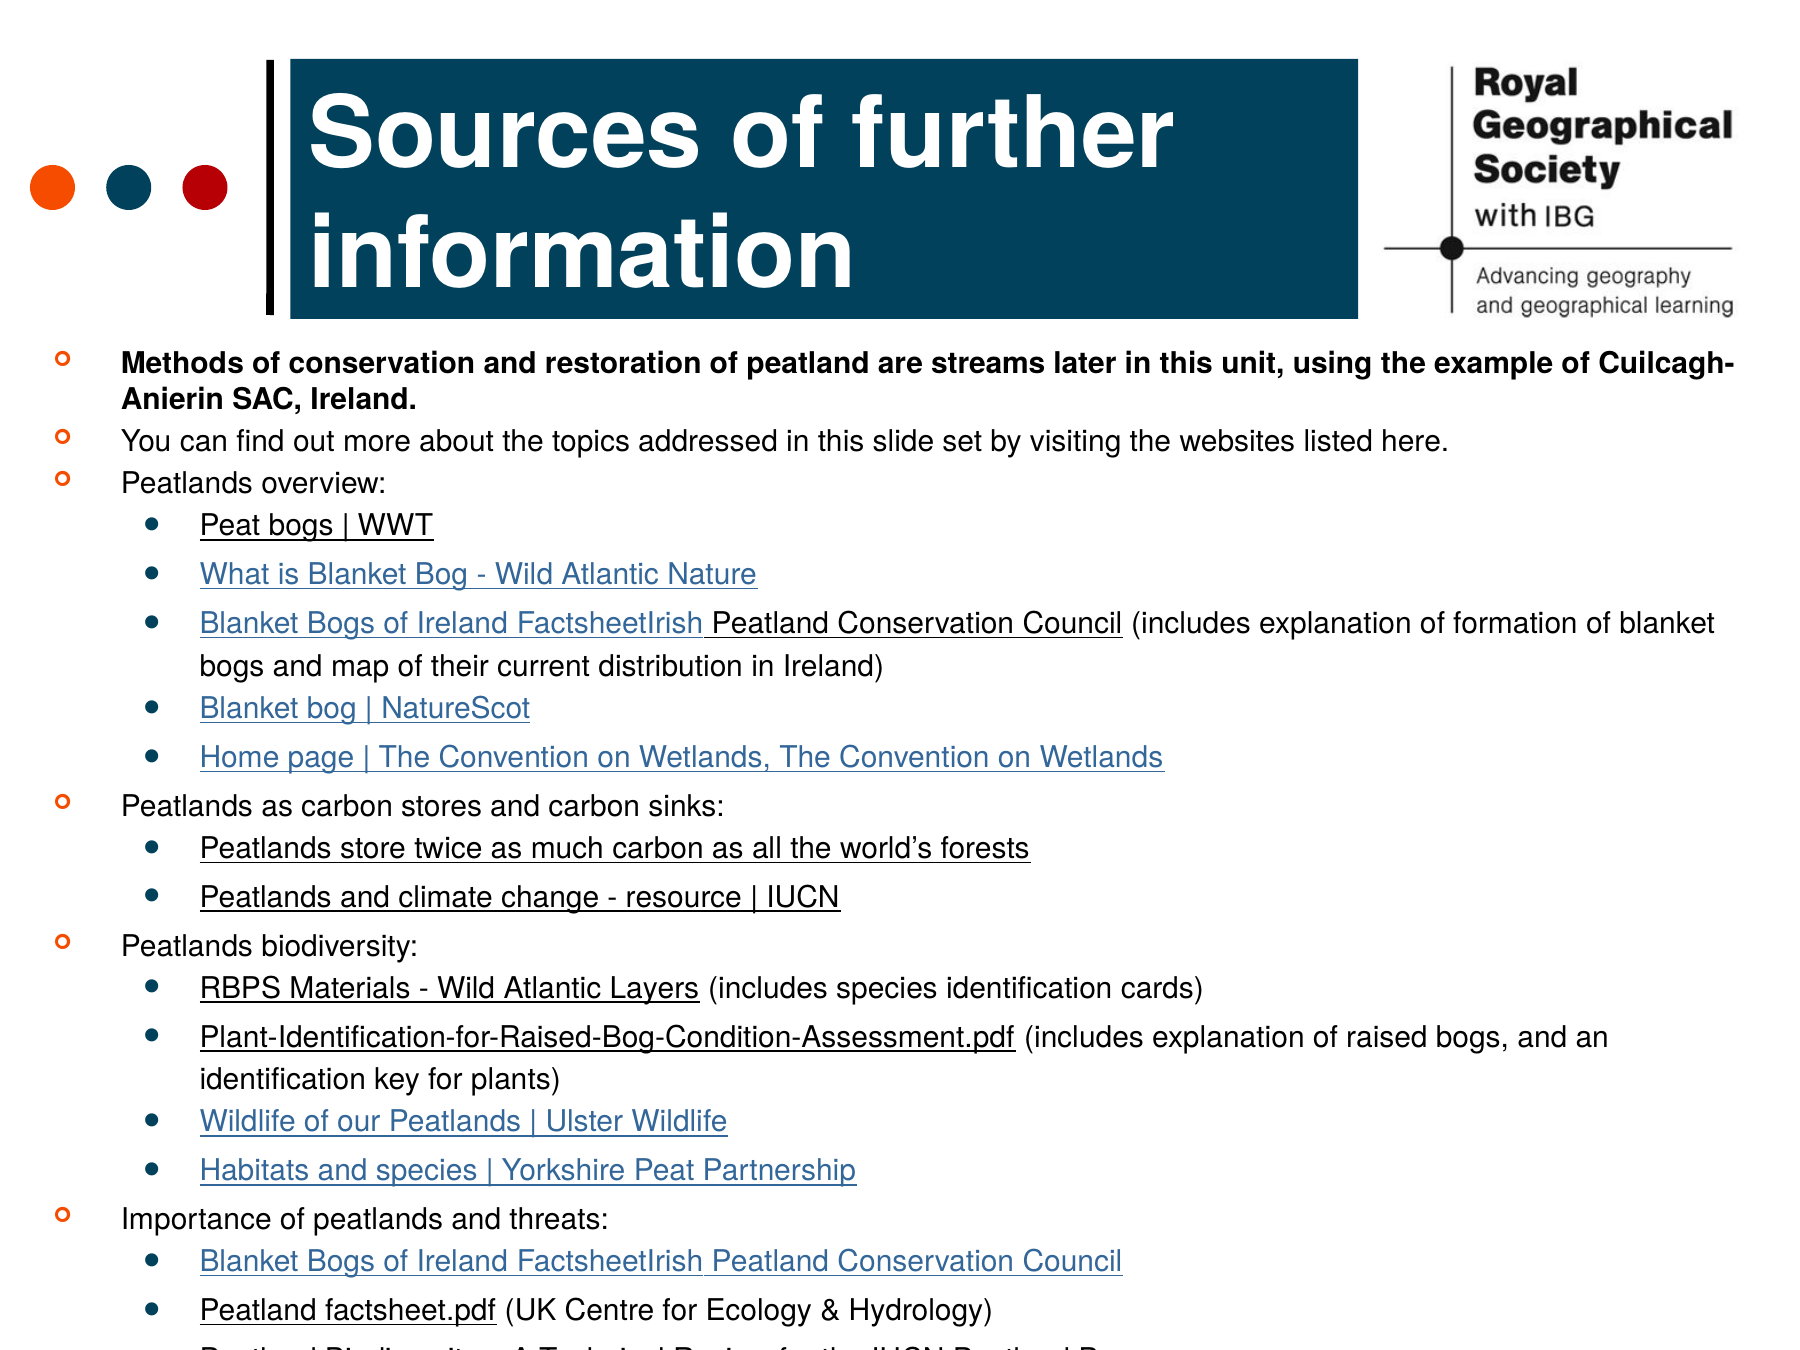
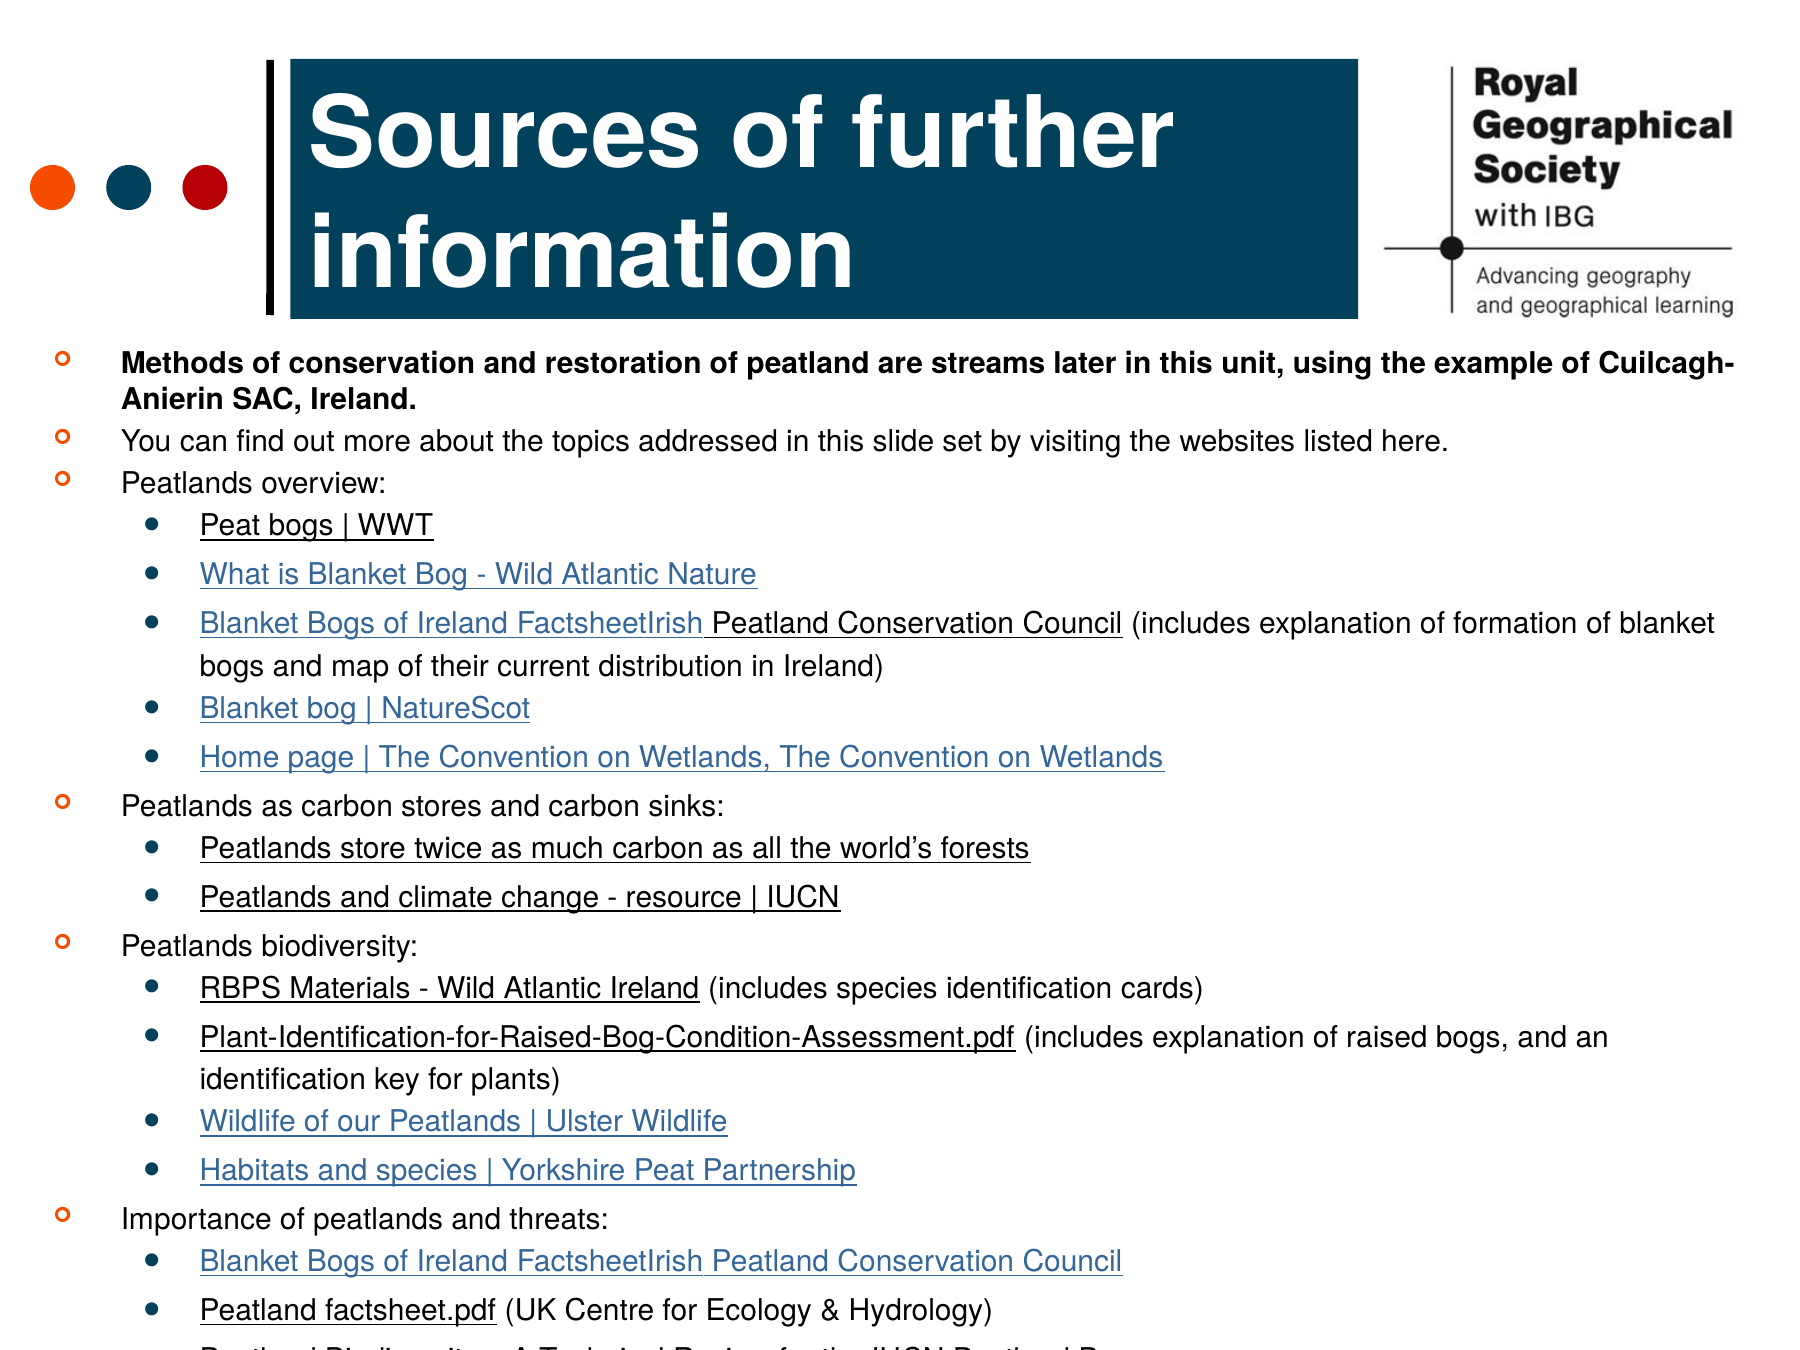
Atlantic Layers: Layers -> Ireland
